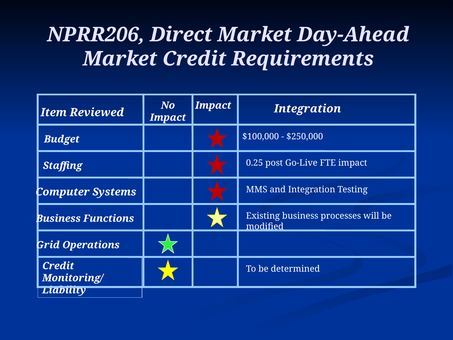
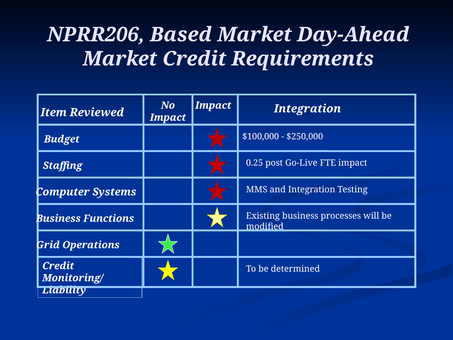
Direct: Direct -> Based
